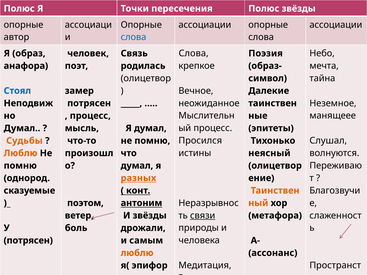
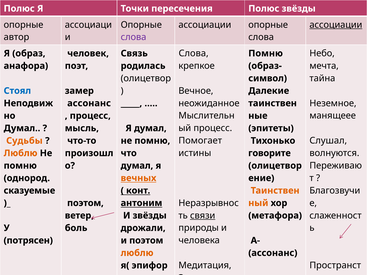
ассоциации at (336, 25) underline: none -> present
слова at (133, 37) colour: blue -> purple
Поэзия at (266, 53): Поэзия -> Помню
потрясен at (89, 103): потрясен -> ассонанс
Просился: Просился -> Помогает
неясный: неясный -> говорите
разных: разных -> вечных
и самым: самым -> поэтом
